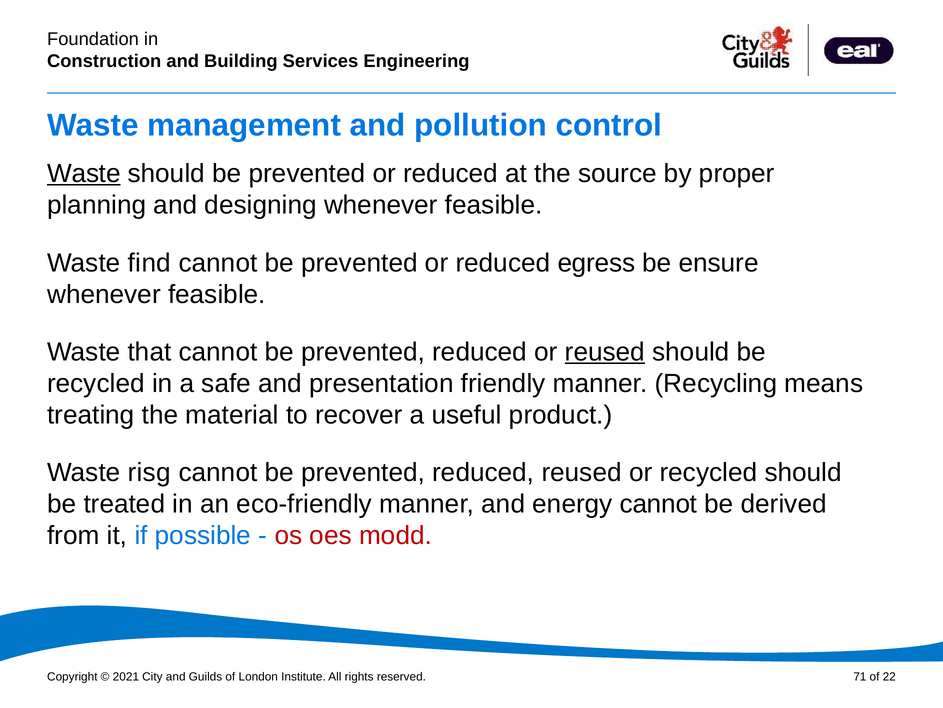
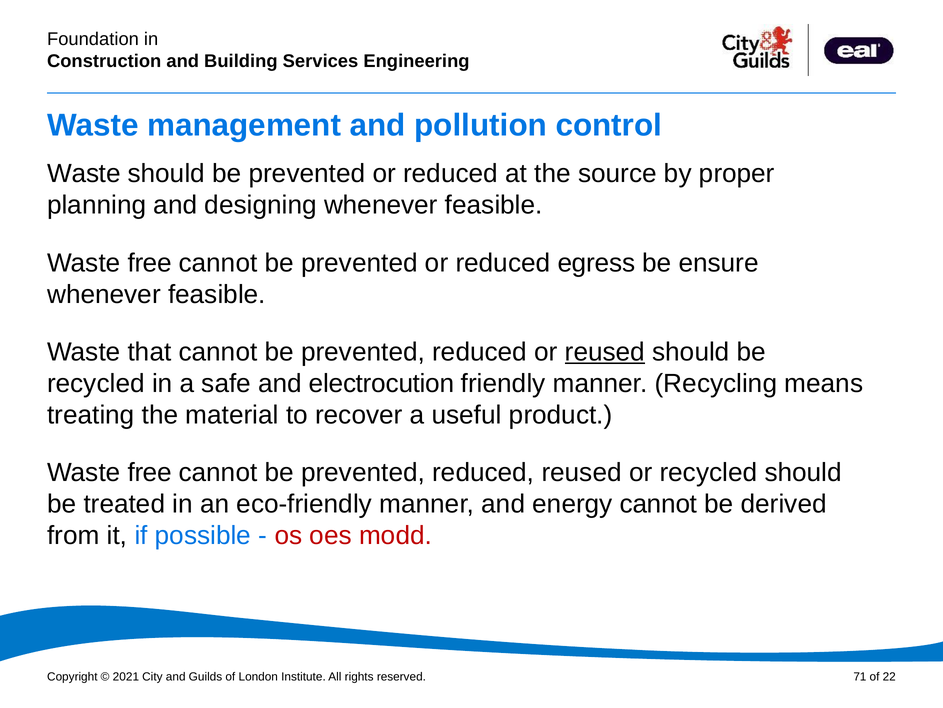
Waste at (84, 173) underline: present -> none
find at (149, 263): find -> free
presentation: presentation -> electrocution
risg at (149, 472): risg -> free
